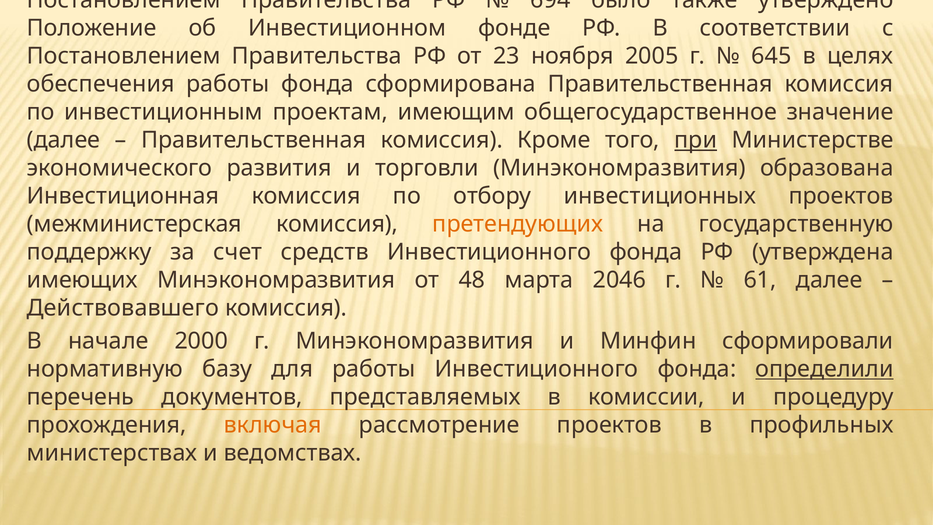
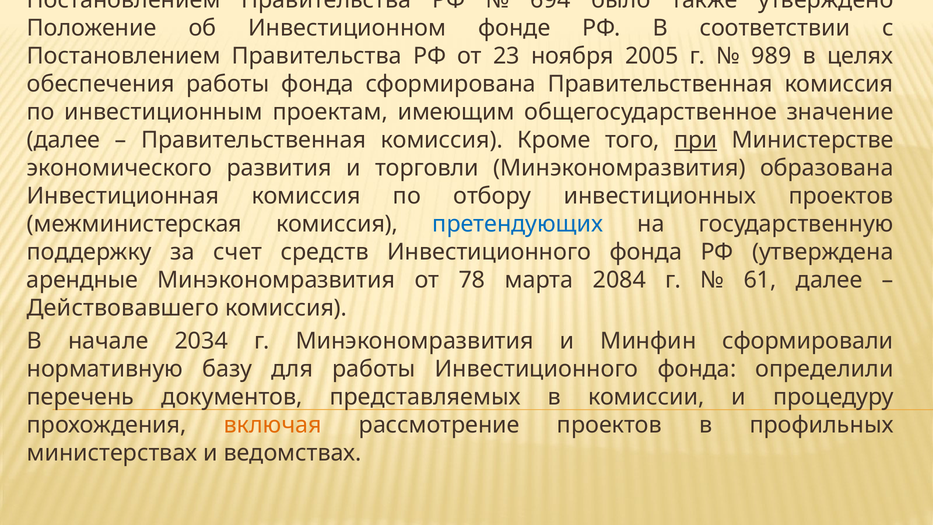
645: 645 -> 989
претендующих colour: orange -> blue
имеющих: имеющих -> арендные
48: 48 -> 78
2046: 2046 -> 2084
2000: 2000 -> 2034
определили underline: present -> none
